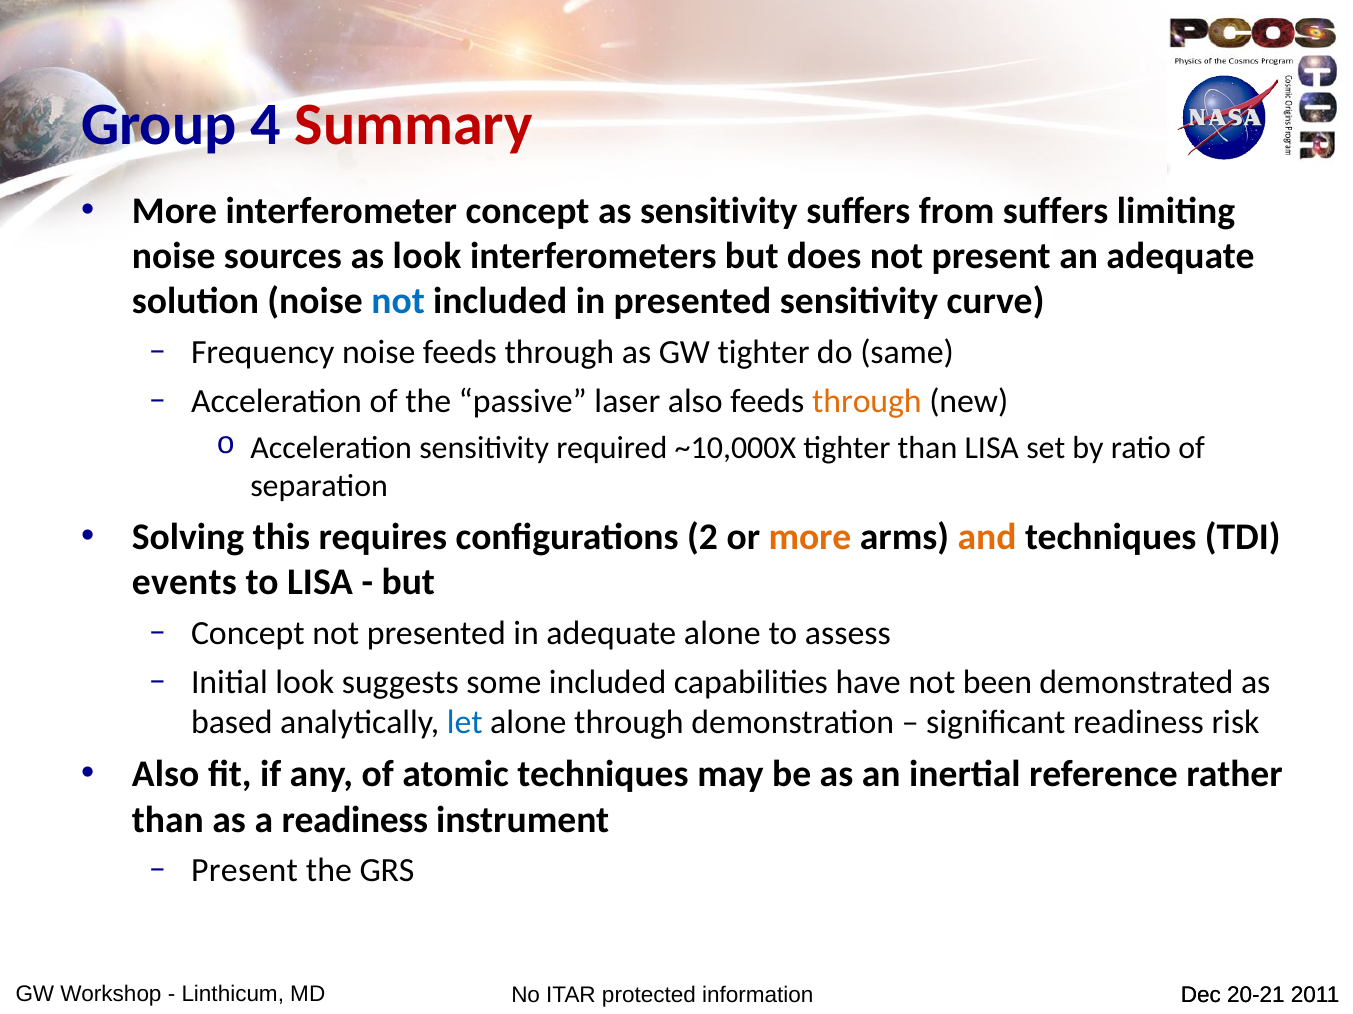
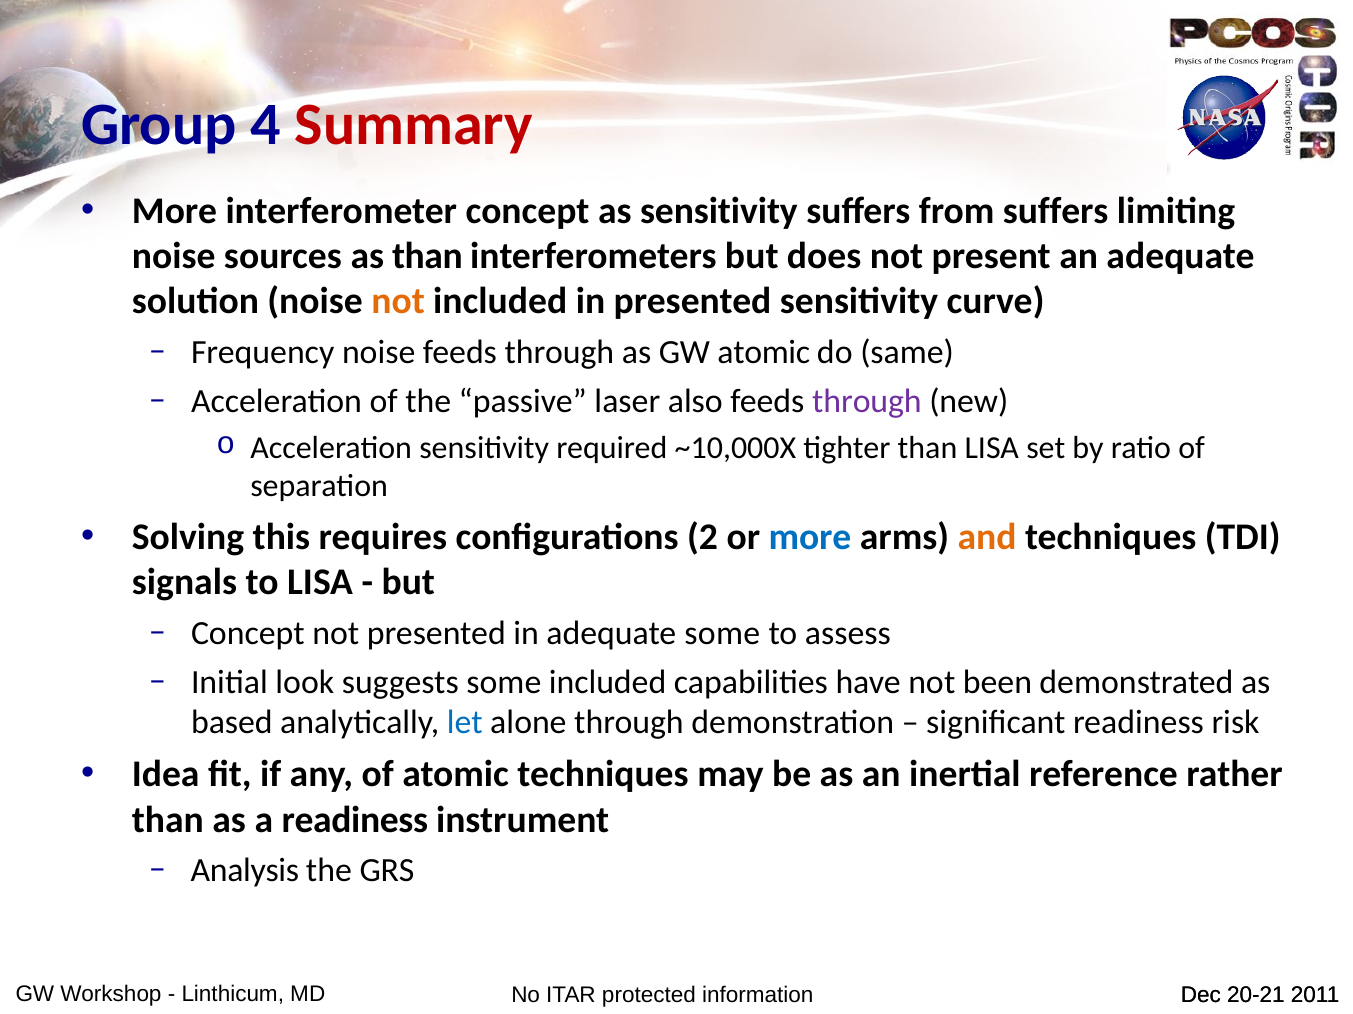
as look: look -> than
not at (398, 302) colour: blue -> orange
GW tighter: tighter -> atomic
through at (867, 401) colour: orange -> purple
more at (810, 538) colour: orange -> blue
events: events -> signals
adequate alone: alone -> some
Also at (166, 775): Also -> Idea
Present at (245, 871): Present -> Analysis
